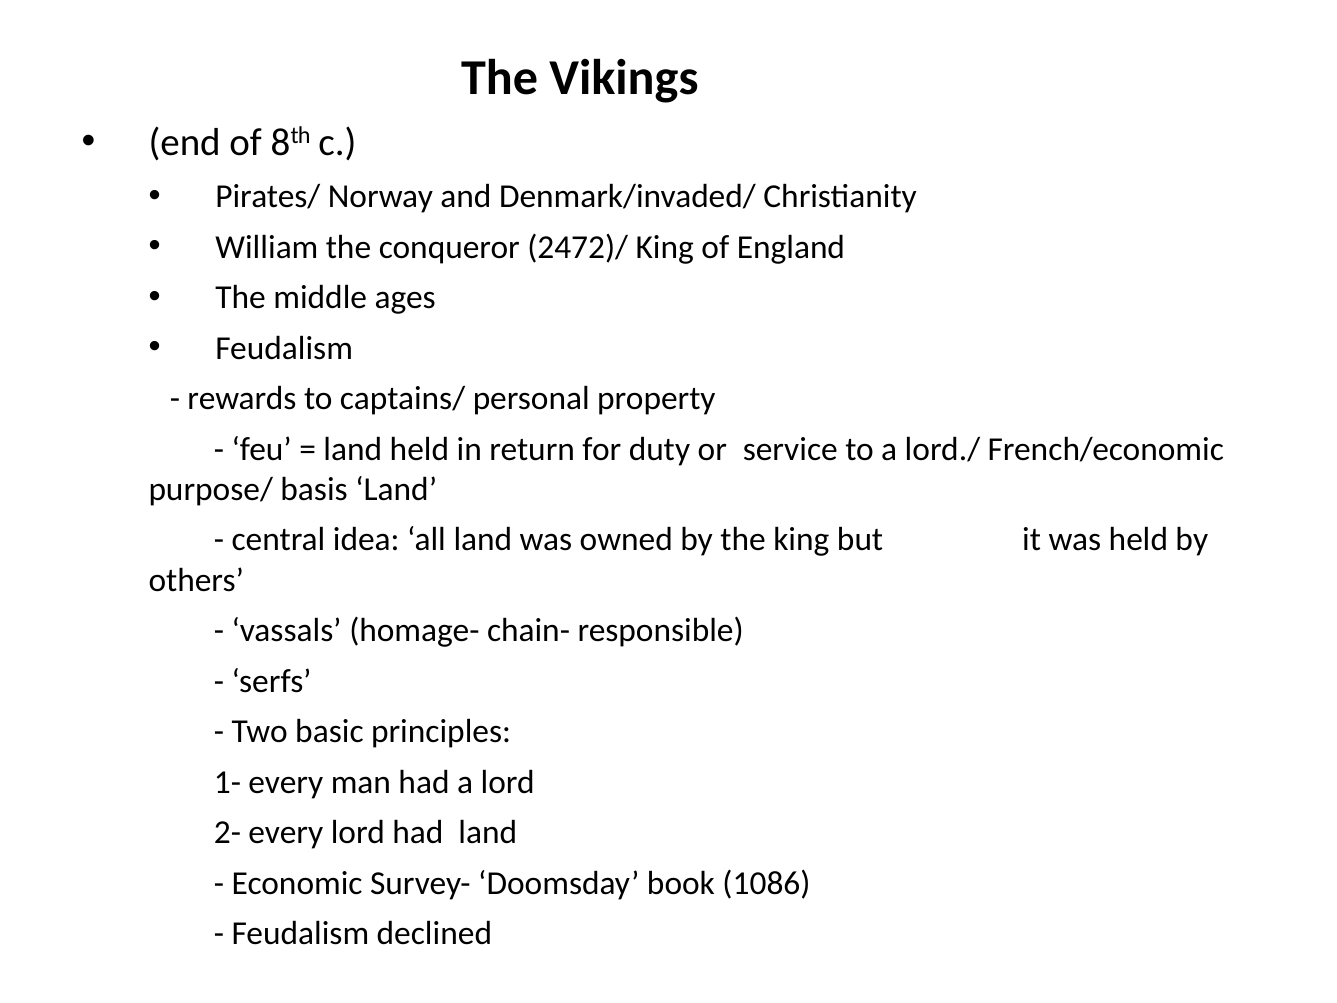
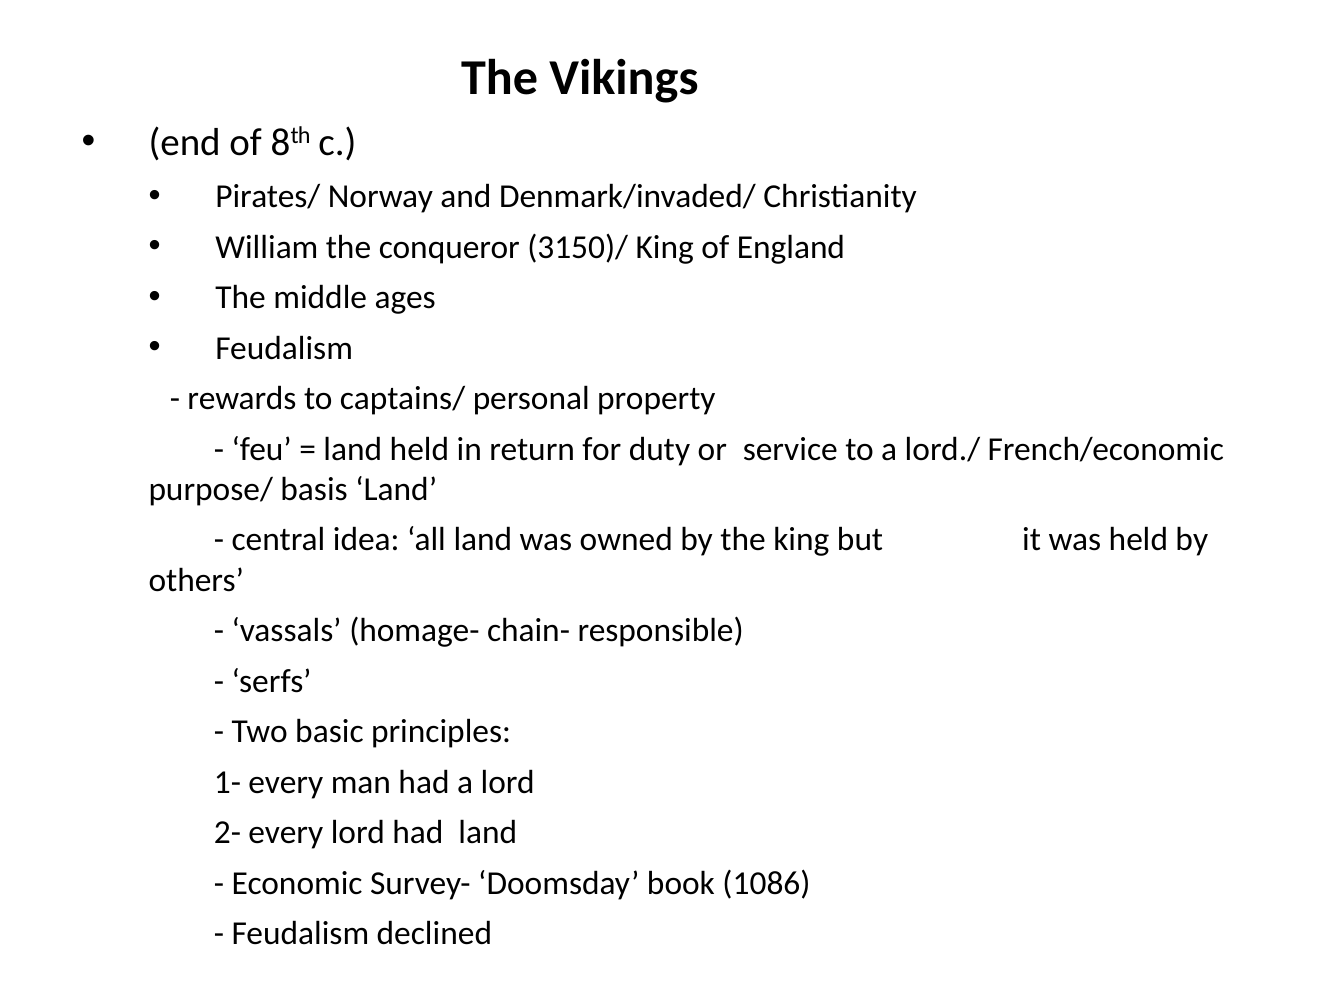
2472)/: 2472)/ -> 3150)/
